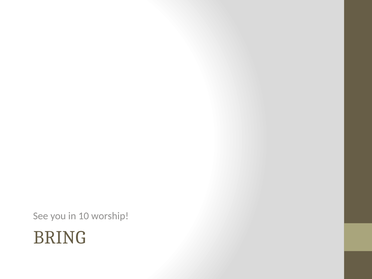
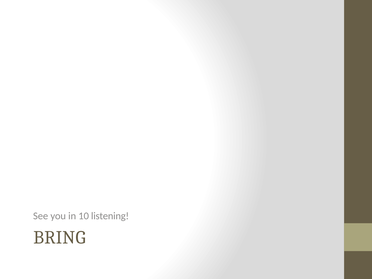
worship: worship -> listening
